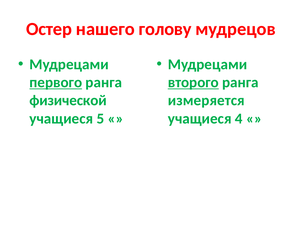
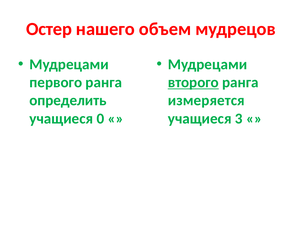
голову: голову -> объем
первого underline: present -> none
физической: физической -> определить
5: 5 -> 0
4: 4 -> 3
